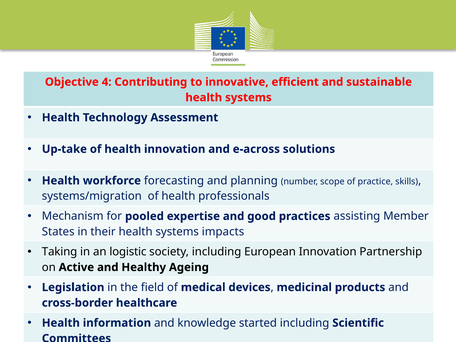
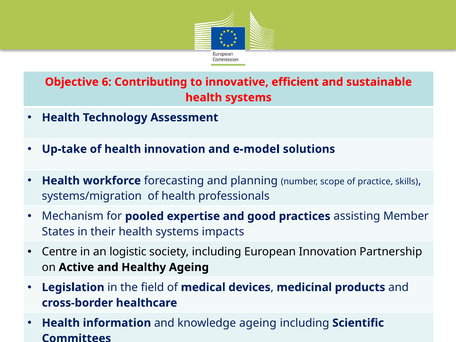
4: 4 -> 6
e-across: e-across -> e-model
Taking: Taking -> Centre
started at (258, 323): started -> ageing
